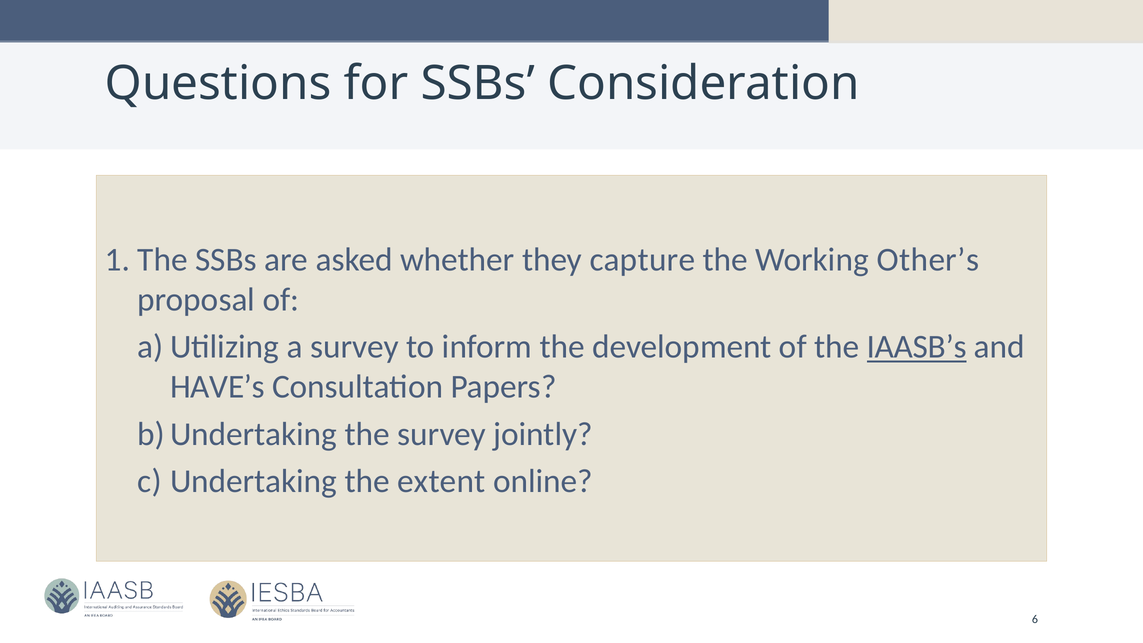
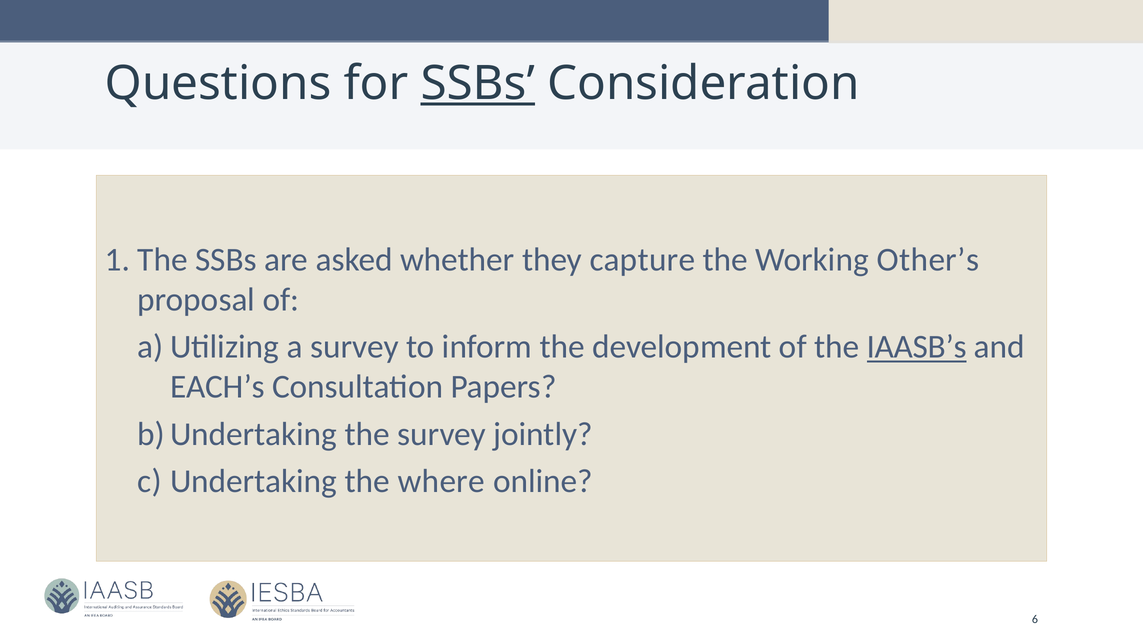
SSBs at (478, 83) underline: none -> present
HAVE’s: HAVE’s -> EACH’s
extent: extent -> where
